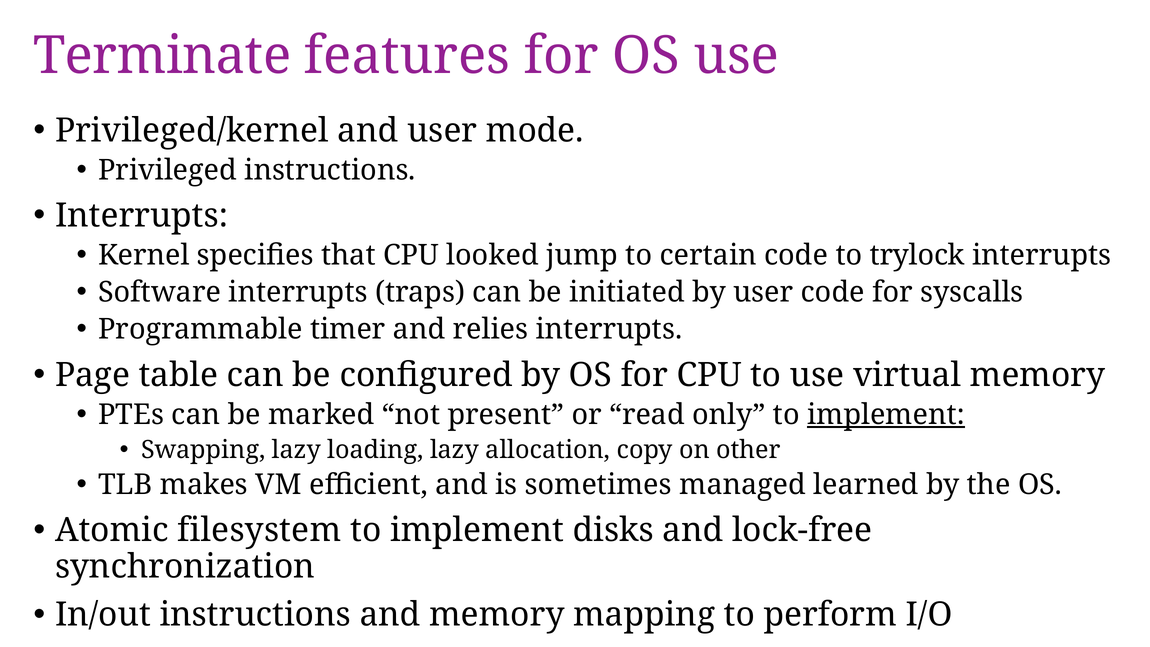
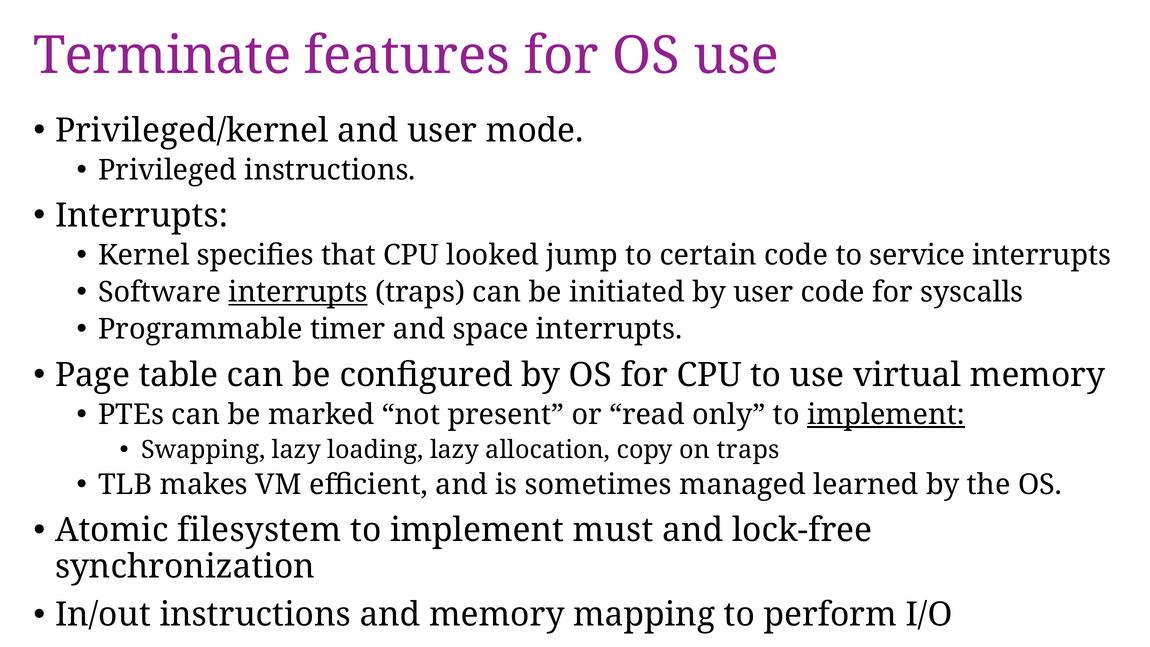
trylock: trylock -> service
interrupts at (298, 292) underline: none -> present
relies: relies -> space
on other: other -> traps
disks: disks -> must
